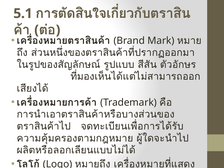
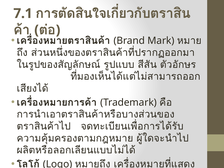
5.1: 5.1 -> 7.1
